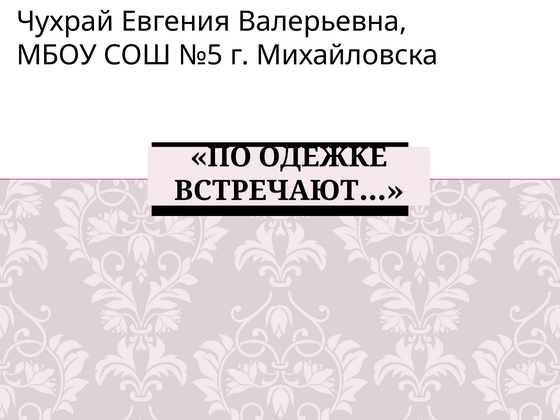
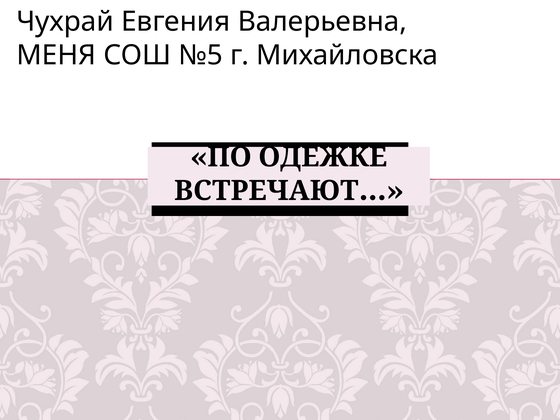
МБОУ: МБОУ -> МЕНЯ
